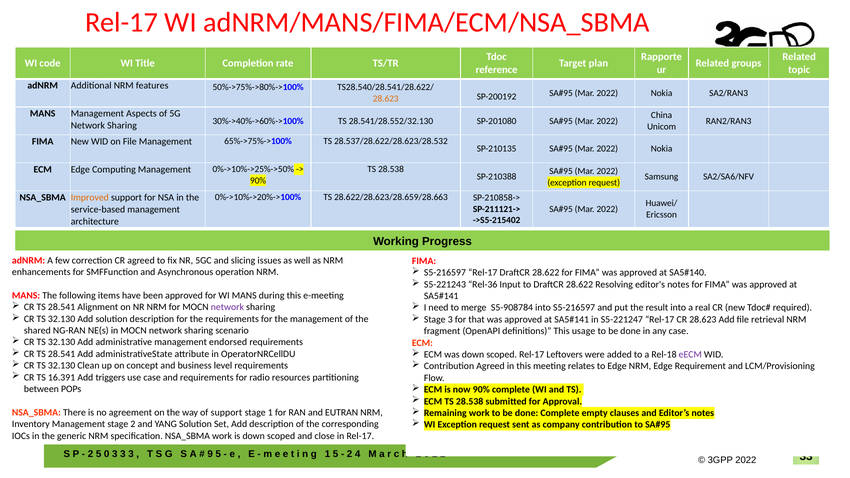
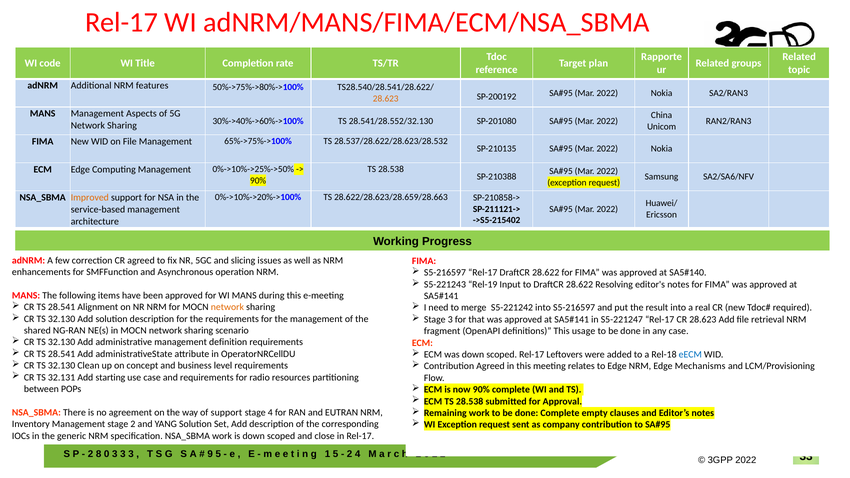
Rel-36: Rel-36 -> Rel-19
network at (227, 307) colour: purple -> orange
S5-908784: S5-908784 -> S5-221242
endorsed: endorsed -> definition
eECM colour: purple -> blue
Requirement: Requirement -> Mechanisms
16.391: 16.391 -> 32.131
triggers: triggers -> starting
stage 1: 1 -> 4
2 5: 5 -> 8
